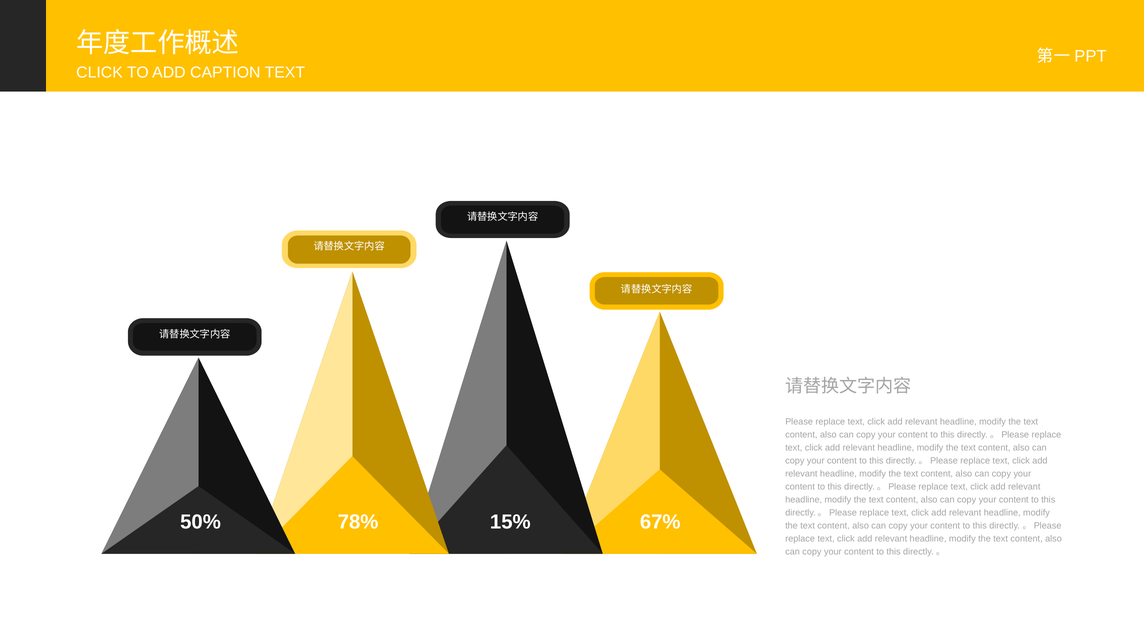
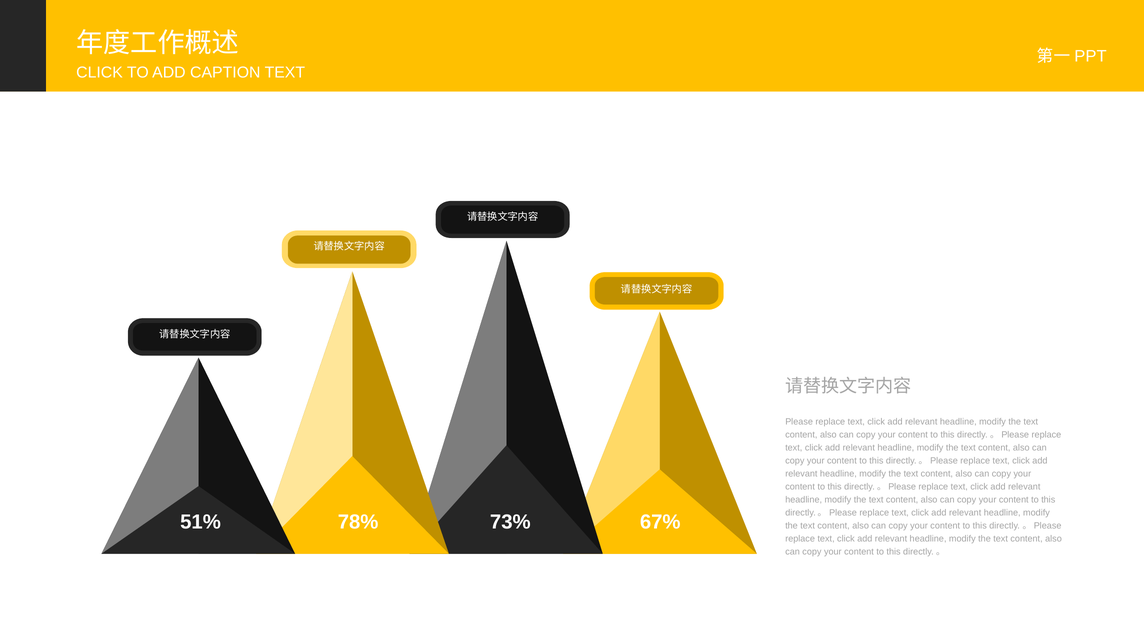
50%: 50% -> 51%
15%: 15% -> 73%
